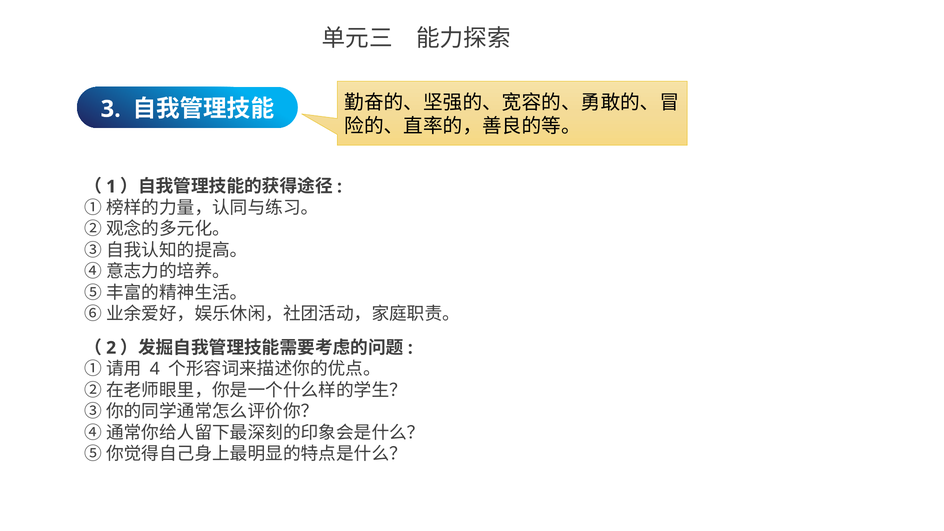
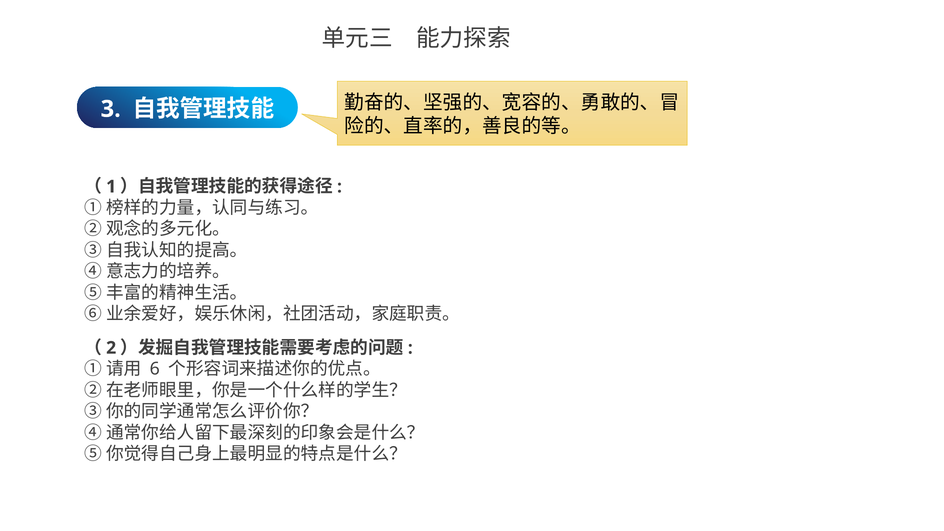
4: 4 -> 6
